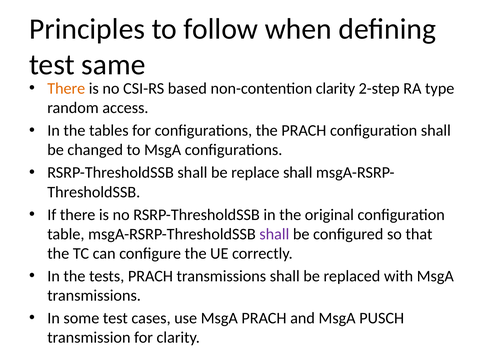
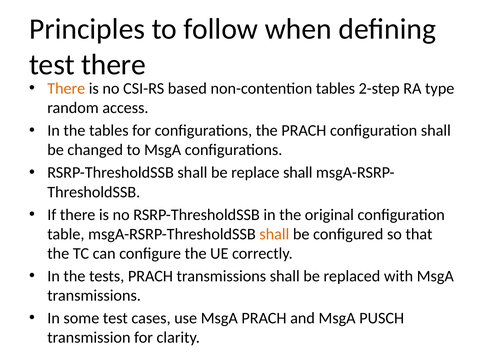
test same: same -> there
non-contention clarity: clarity -> tables
shall at (274, 234) colour: purple -> orange
